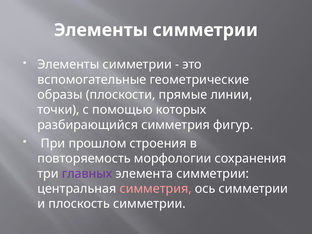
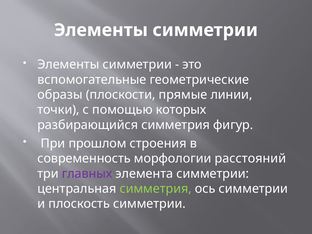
повторяемость: повторяемость -> современность
сохранения: сохранения -> расстояний
симметрия at (156, 189) colour: pink -> light green
